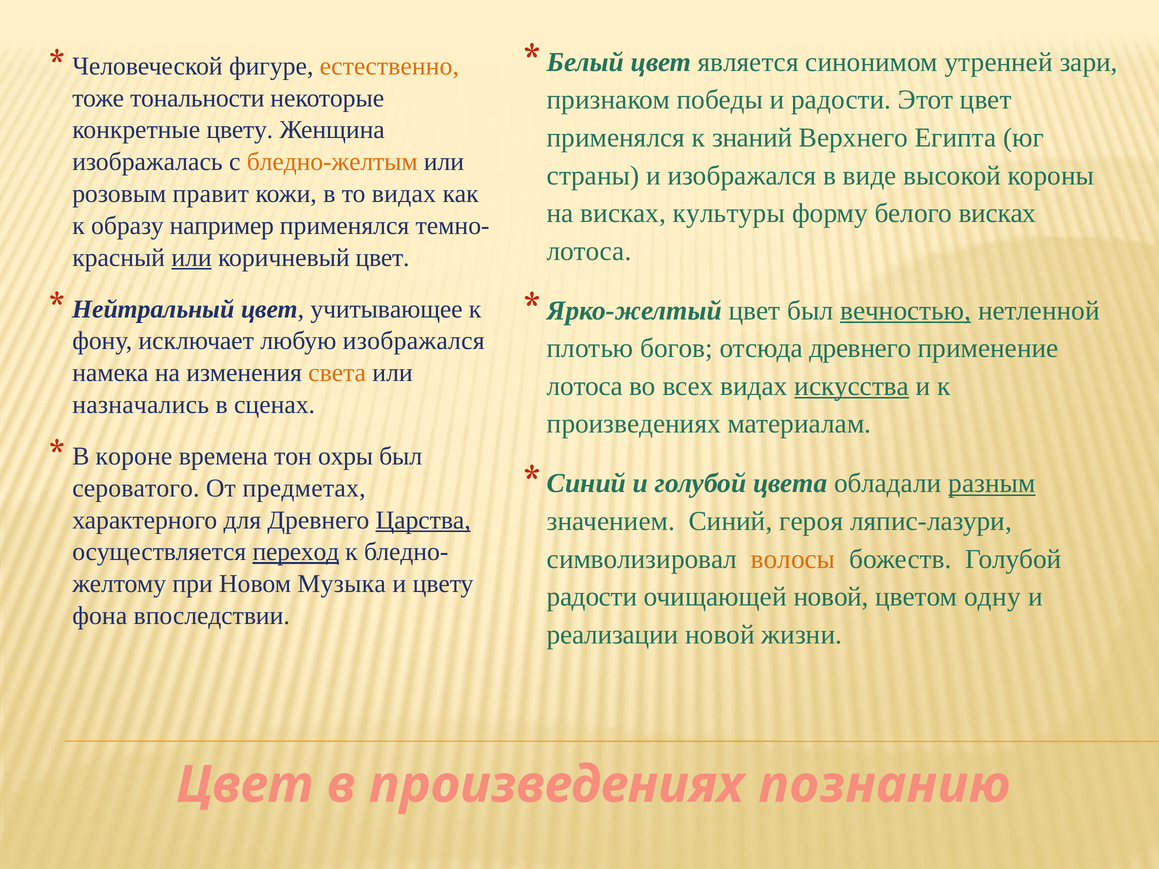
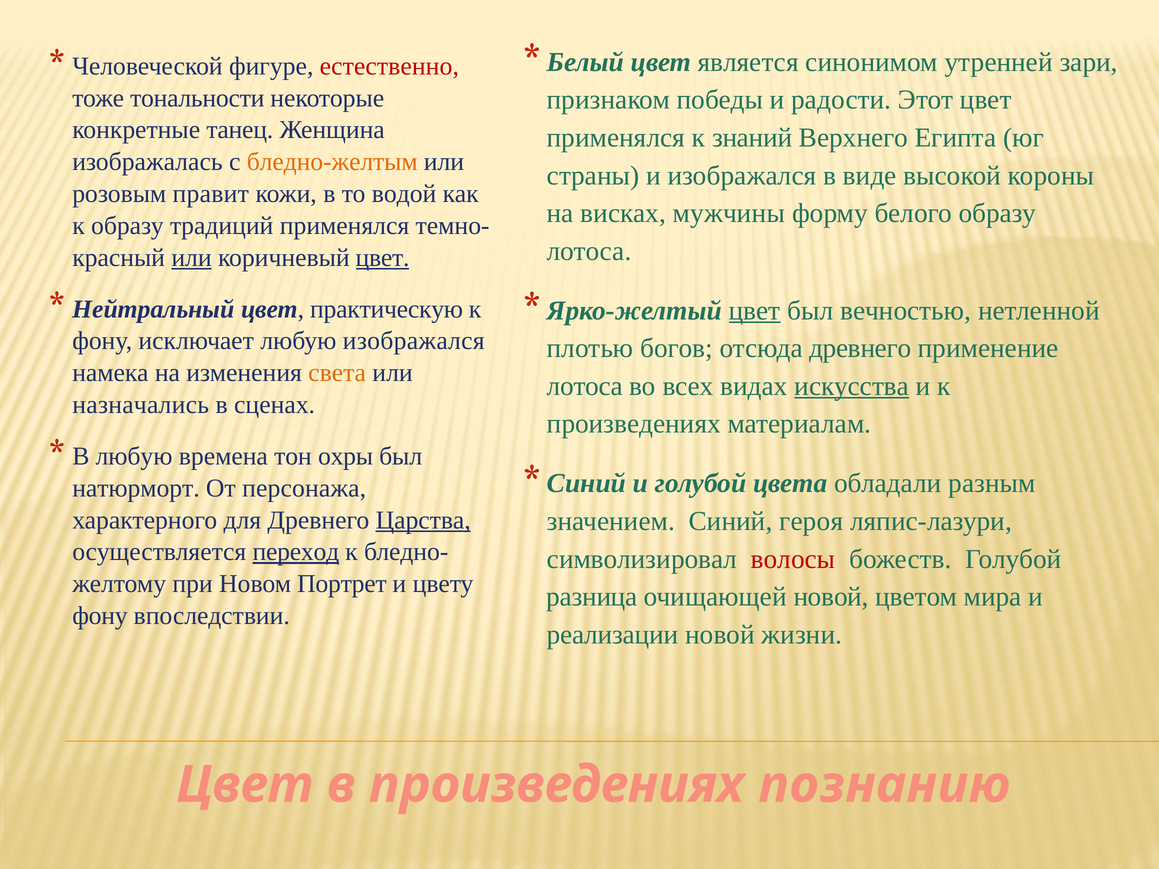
естественно colour: orange -> red
конкретные цвету: цвету -> танец
то видах: видах -> водой
культуры: культуры -> мужчины
белого висках: висках -> образу
например: например -> традиций
цвет at (383, 258) underline: none -> present
учитывающее: учитывающее -> практическую
цвет at (755, 311) underline: none -> present
вечностью underline: present -> none
короне at (134, 456): короне -> любую
разным underline: present -> none
сероватого: сероватого -> натюрморт
предметах: предметах -> персонажа
волосы colour: orange -> red
Музыка: Музыка -> Портрет
радости at (592, 597): радости -> разница
одну: одну -> мира
фона at (100, 616): фона -> фону
